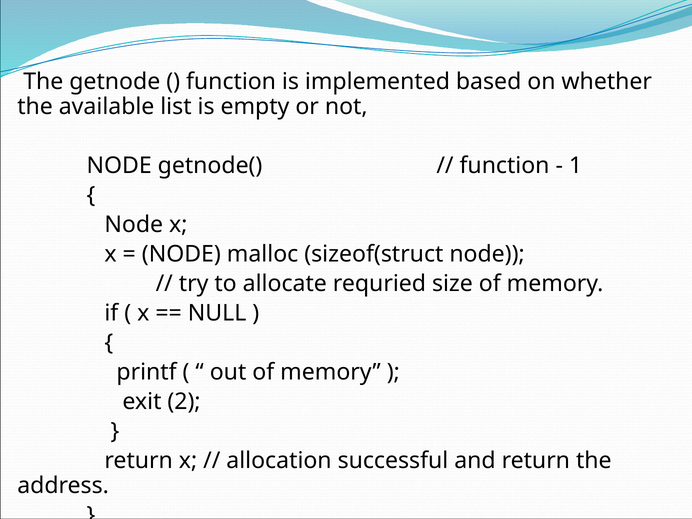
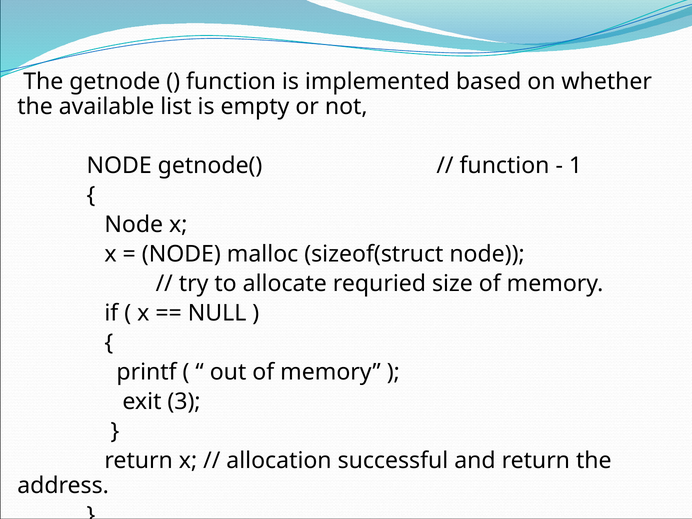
2: 2 -> 3
